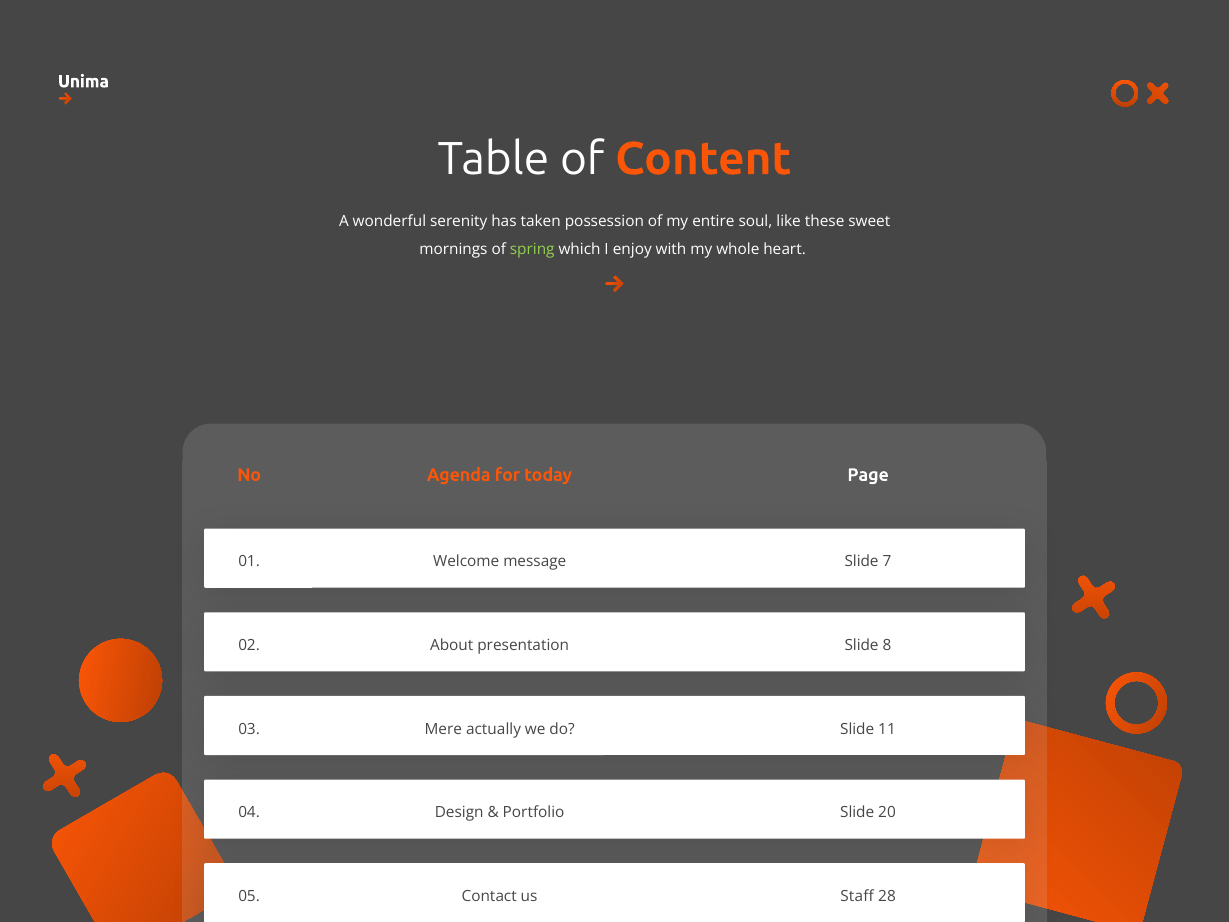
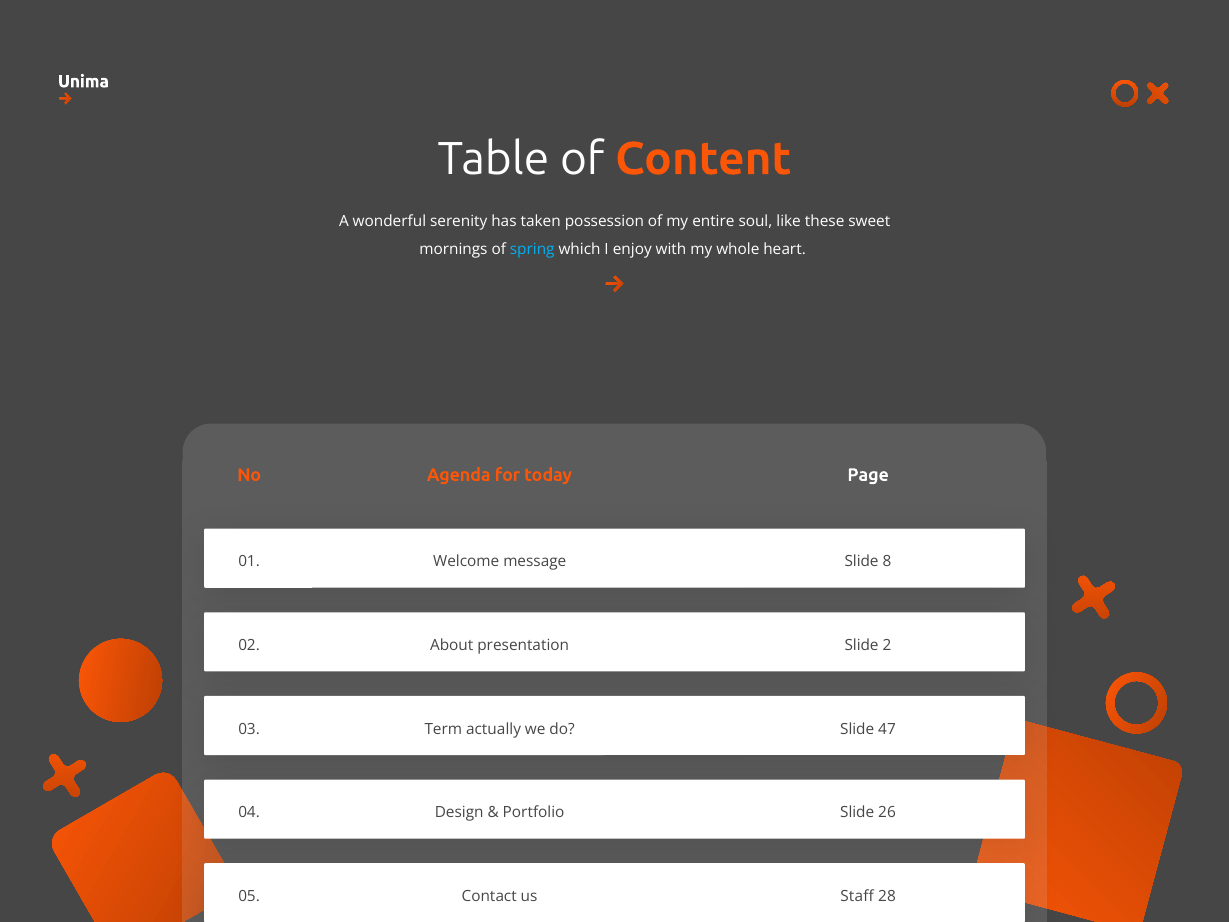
spring colour: light green -> light blue
7: 7 -> 8
8: 8 -> 2
Mere: Mere -> Term
11: 11 -> 47
20: 20 -> 26
